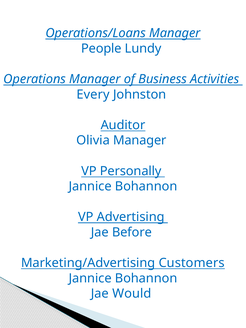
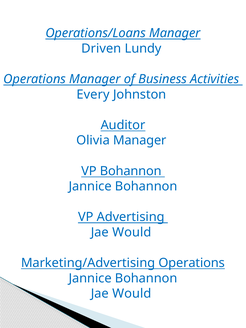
People: People -> Driven
VP Personally: Personally -> Bohannon
Before at (132, 232): Before -> Would
Marketing/Advertising Customers: Customers -> Operations
